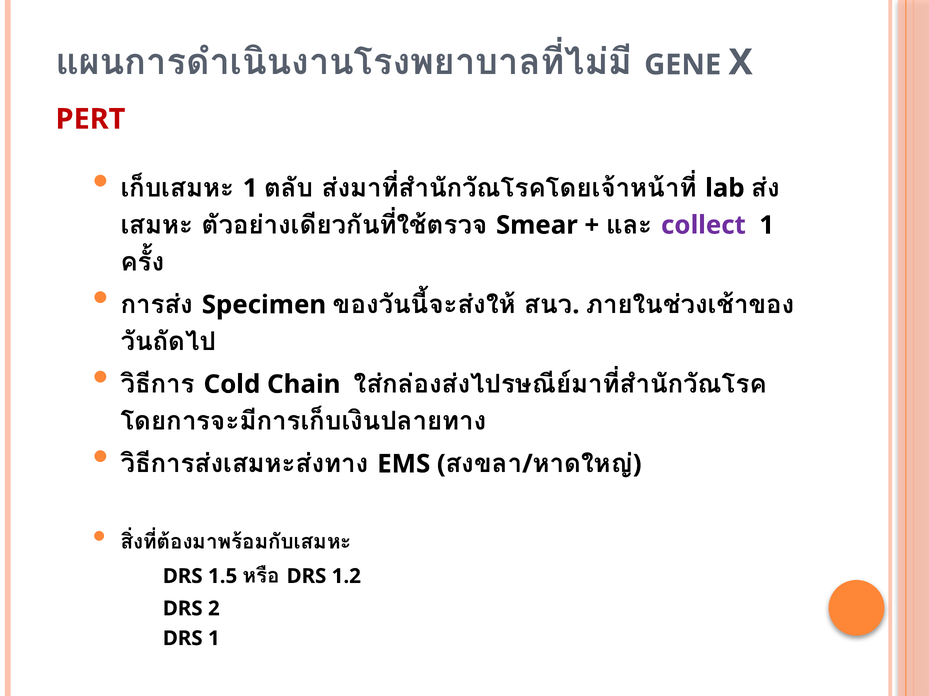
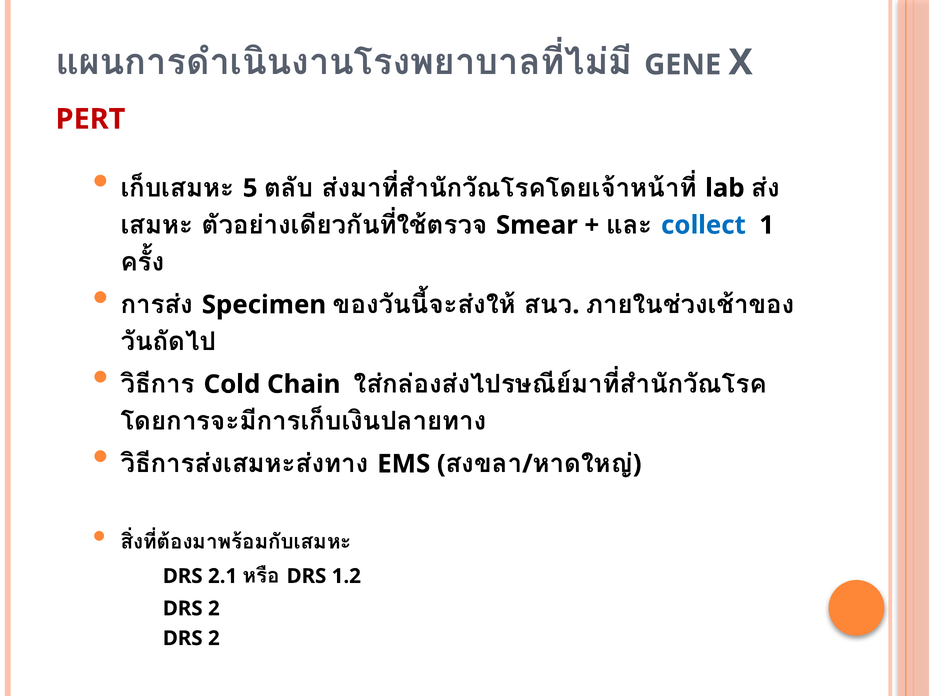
1 at (250, 188): 1 -> 5
collect colour: purple -> blue
1.5: 1.5 -> 2.1
1 at (214, 639): 1 -> 2
